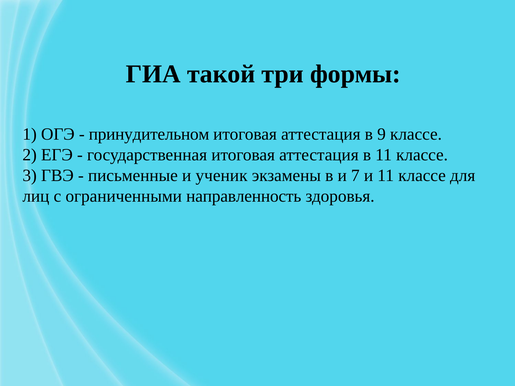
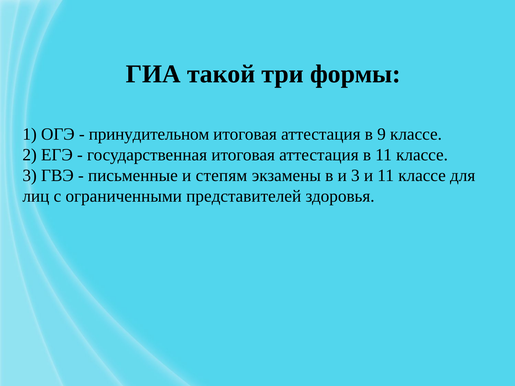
ученик: ученик -> степям
и 7: 7 -> 3
направленность: направленность -> представителей
